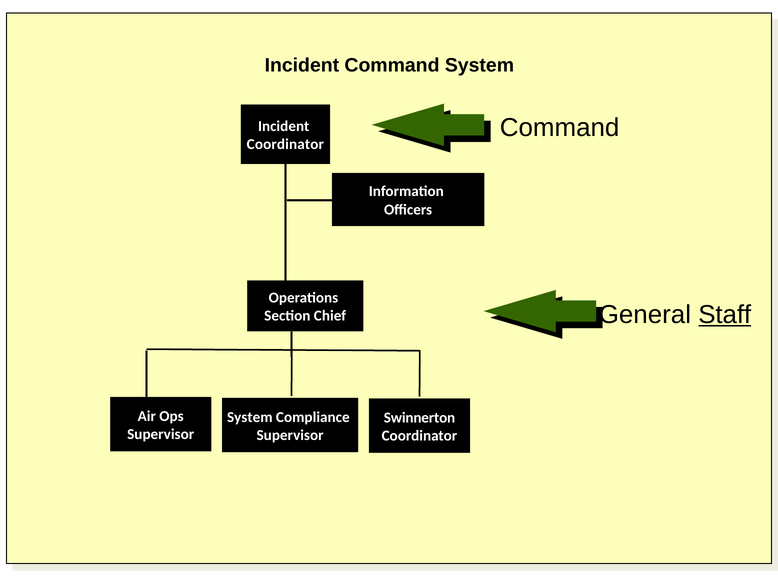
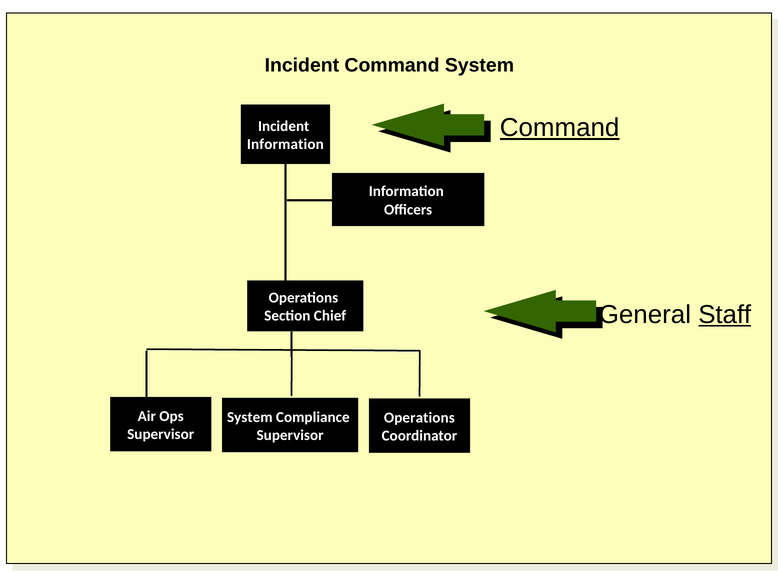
Command at (560, 128) underline: none -> present
Coordinator at (285, 144): Coordinator -> Information
Swinnerton at (420, 418): Swinnerton -> Operations
